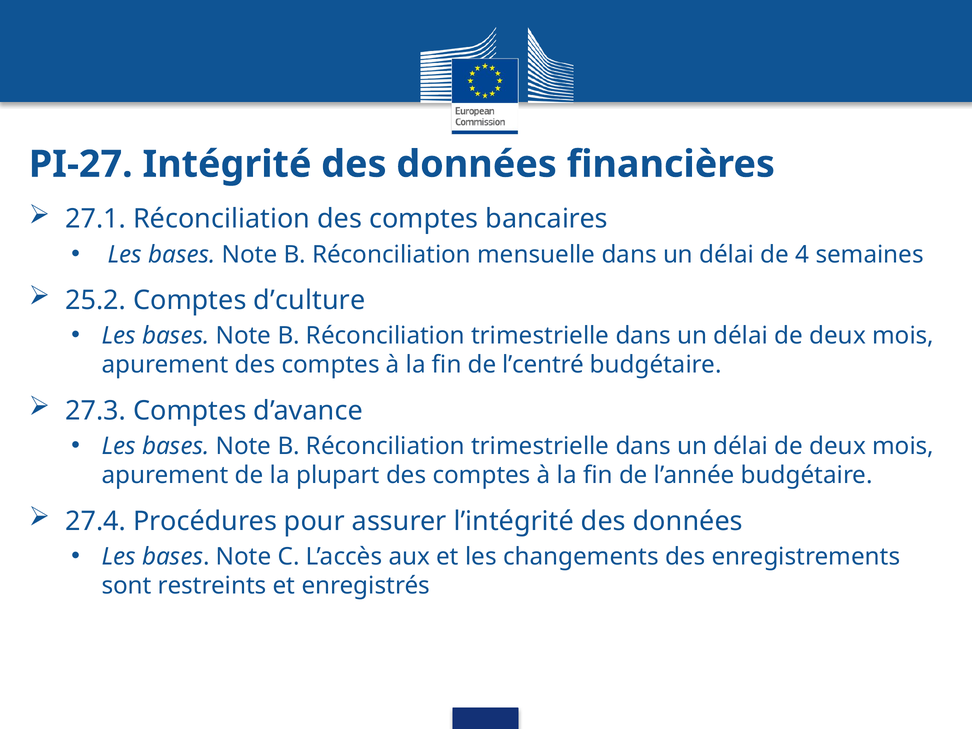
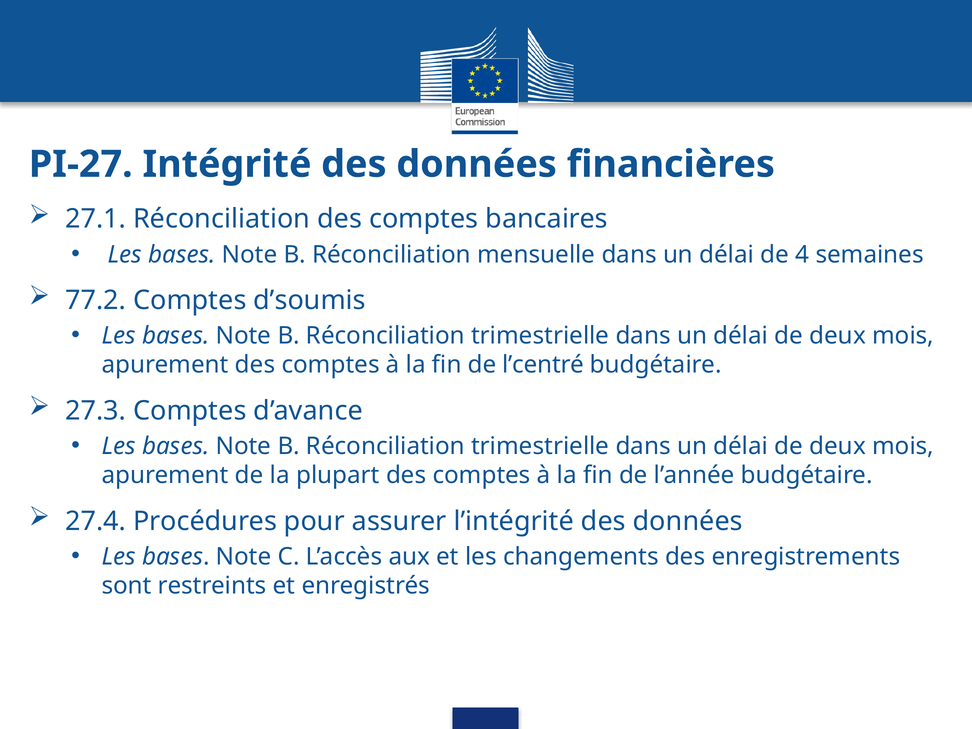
25.2: 25.2 -> 77.2
d’culture: d’culture -> d’soumis
